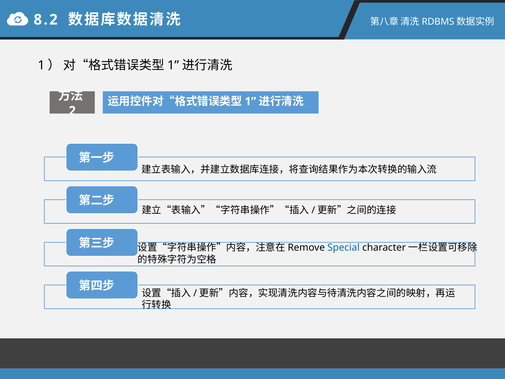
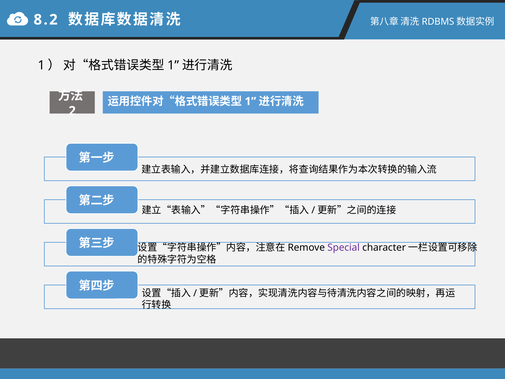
Special colour: blue -> purple
